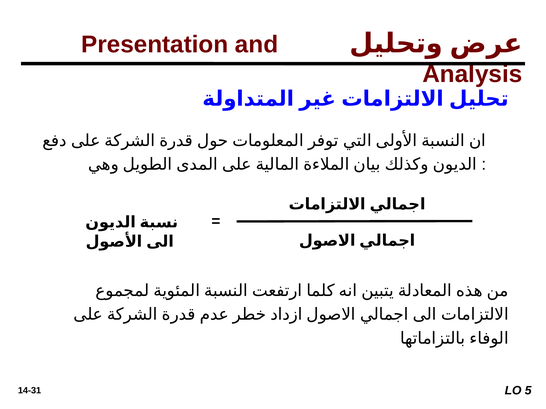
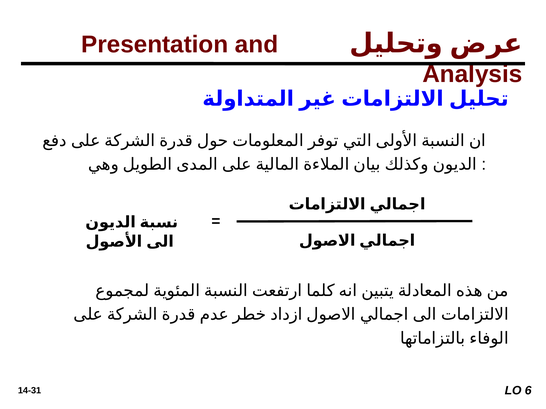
5: 5 -> 6
